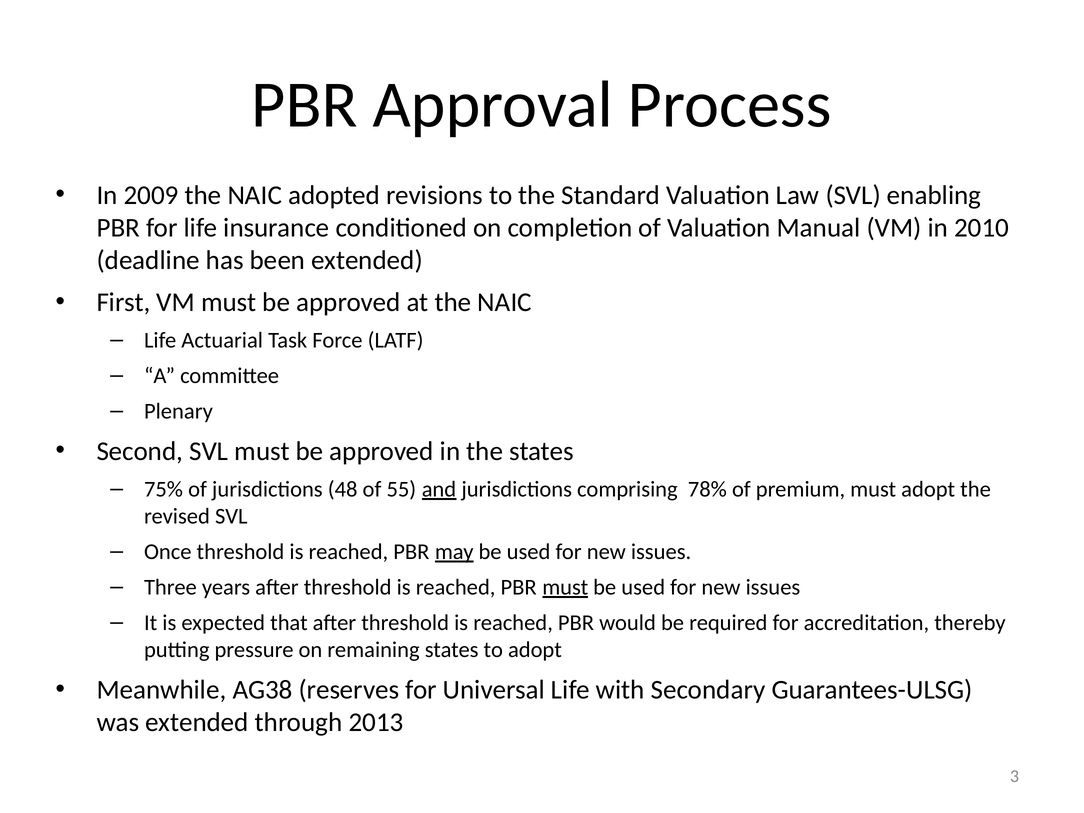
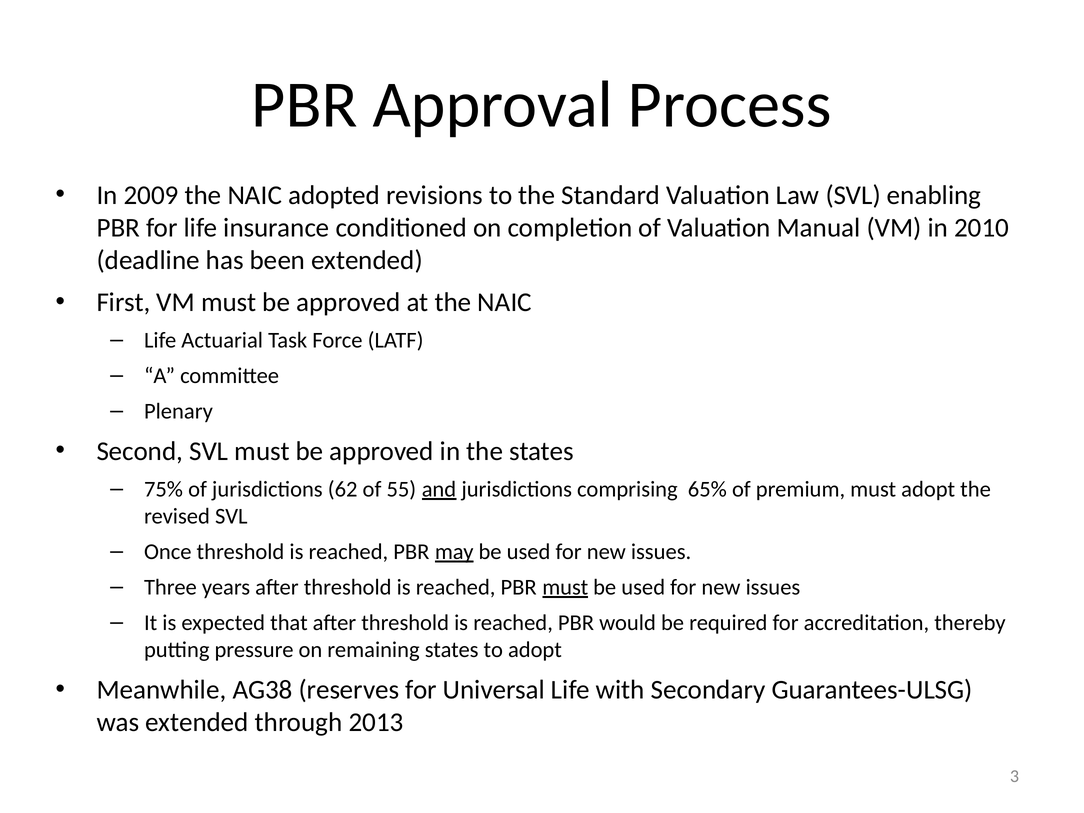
48: 48 -> 62
78%: 78% -> 65%
